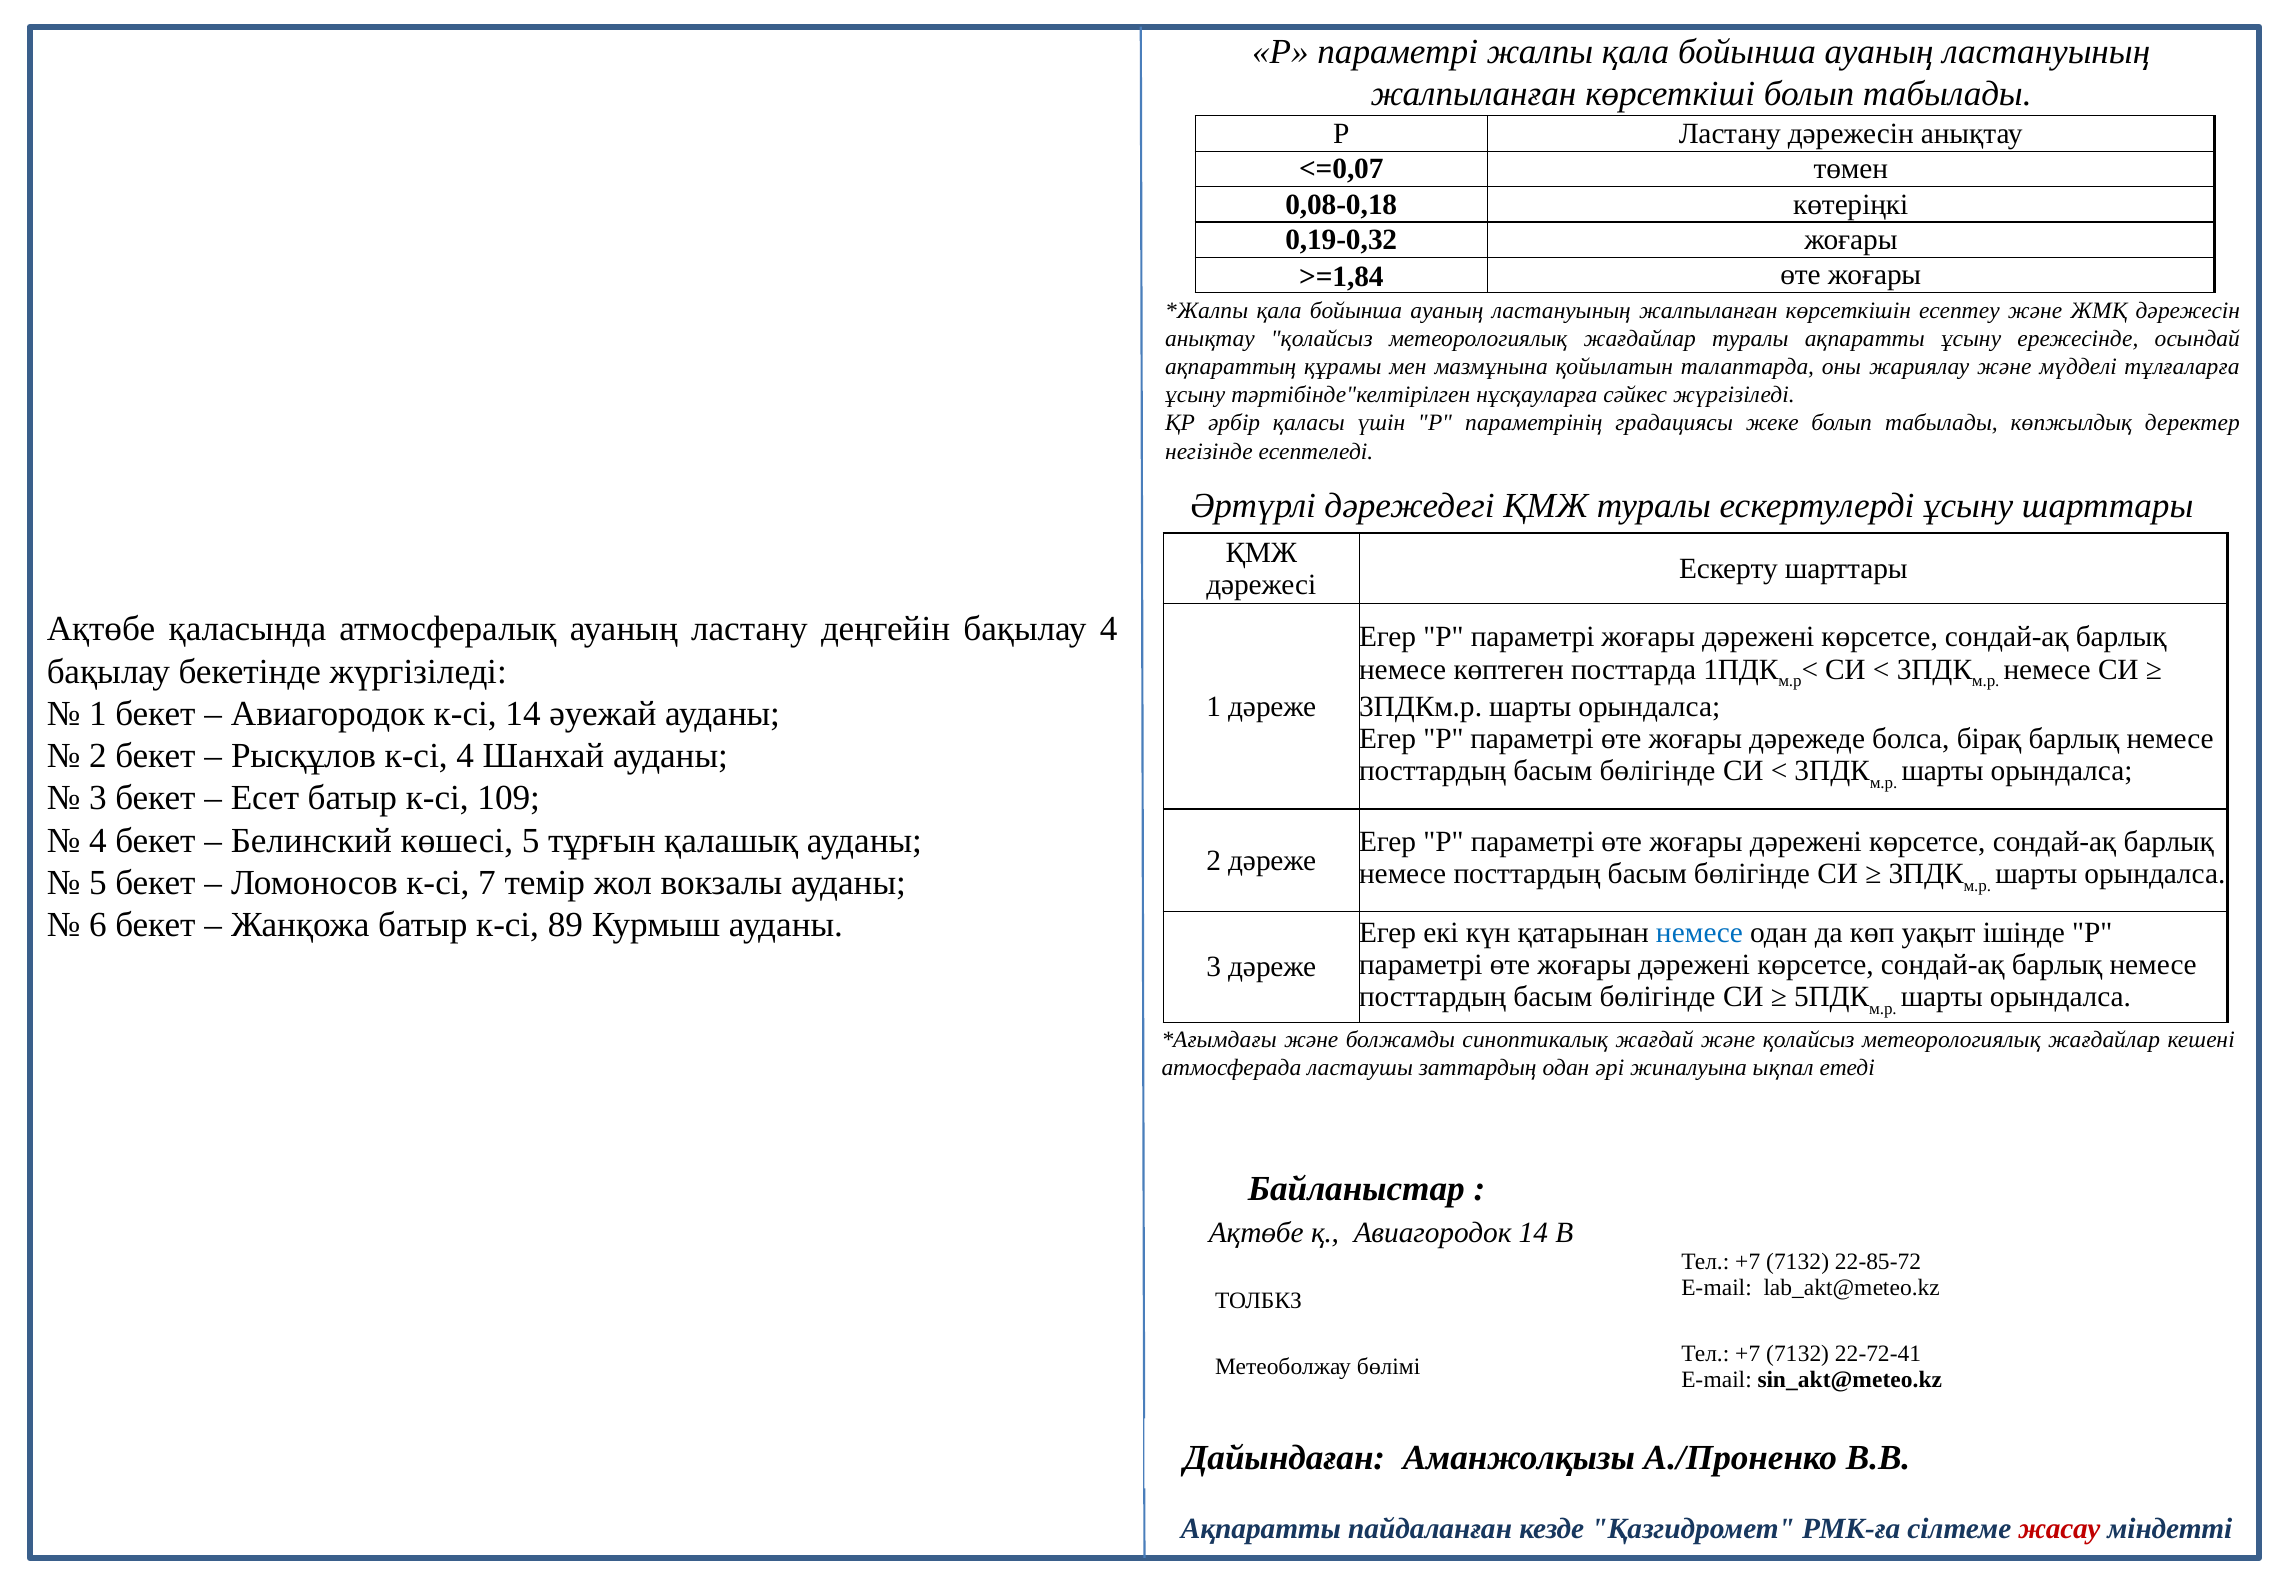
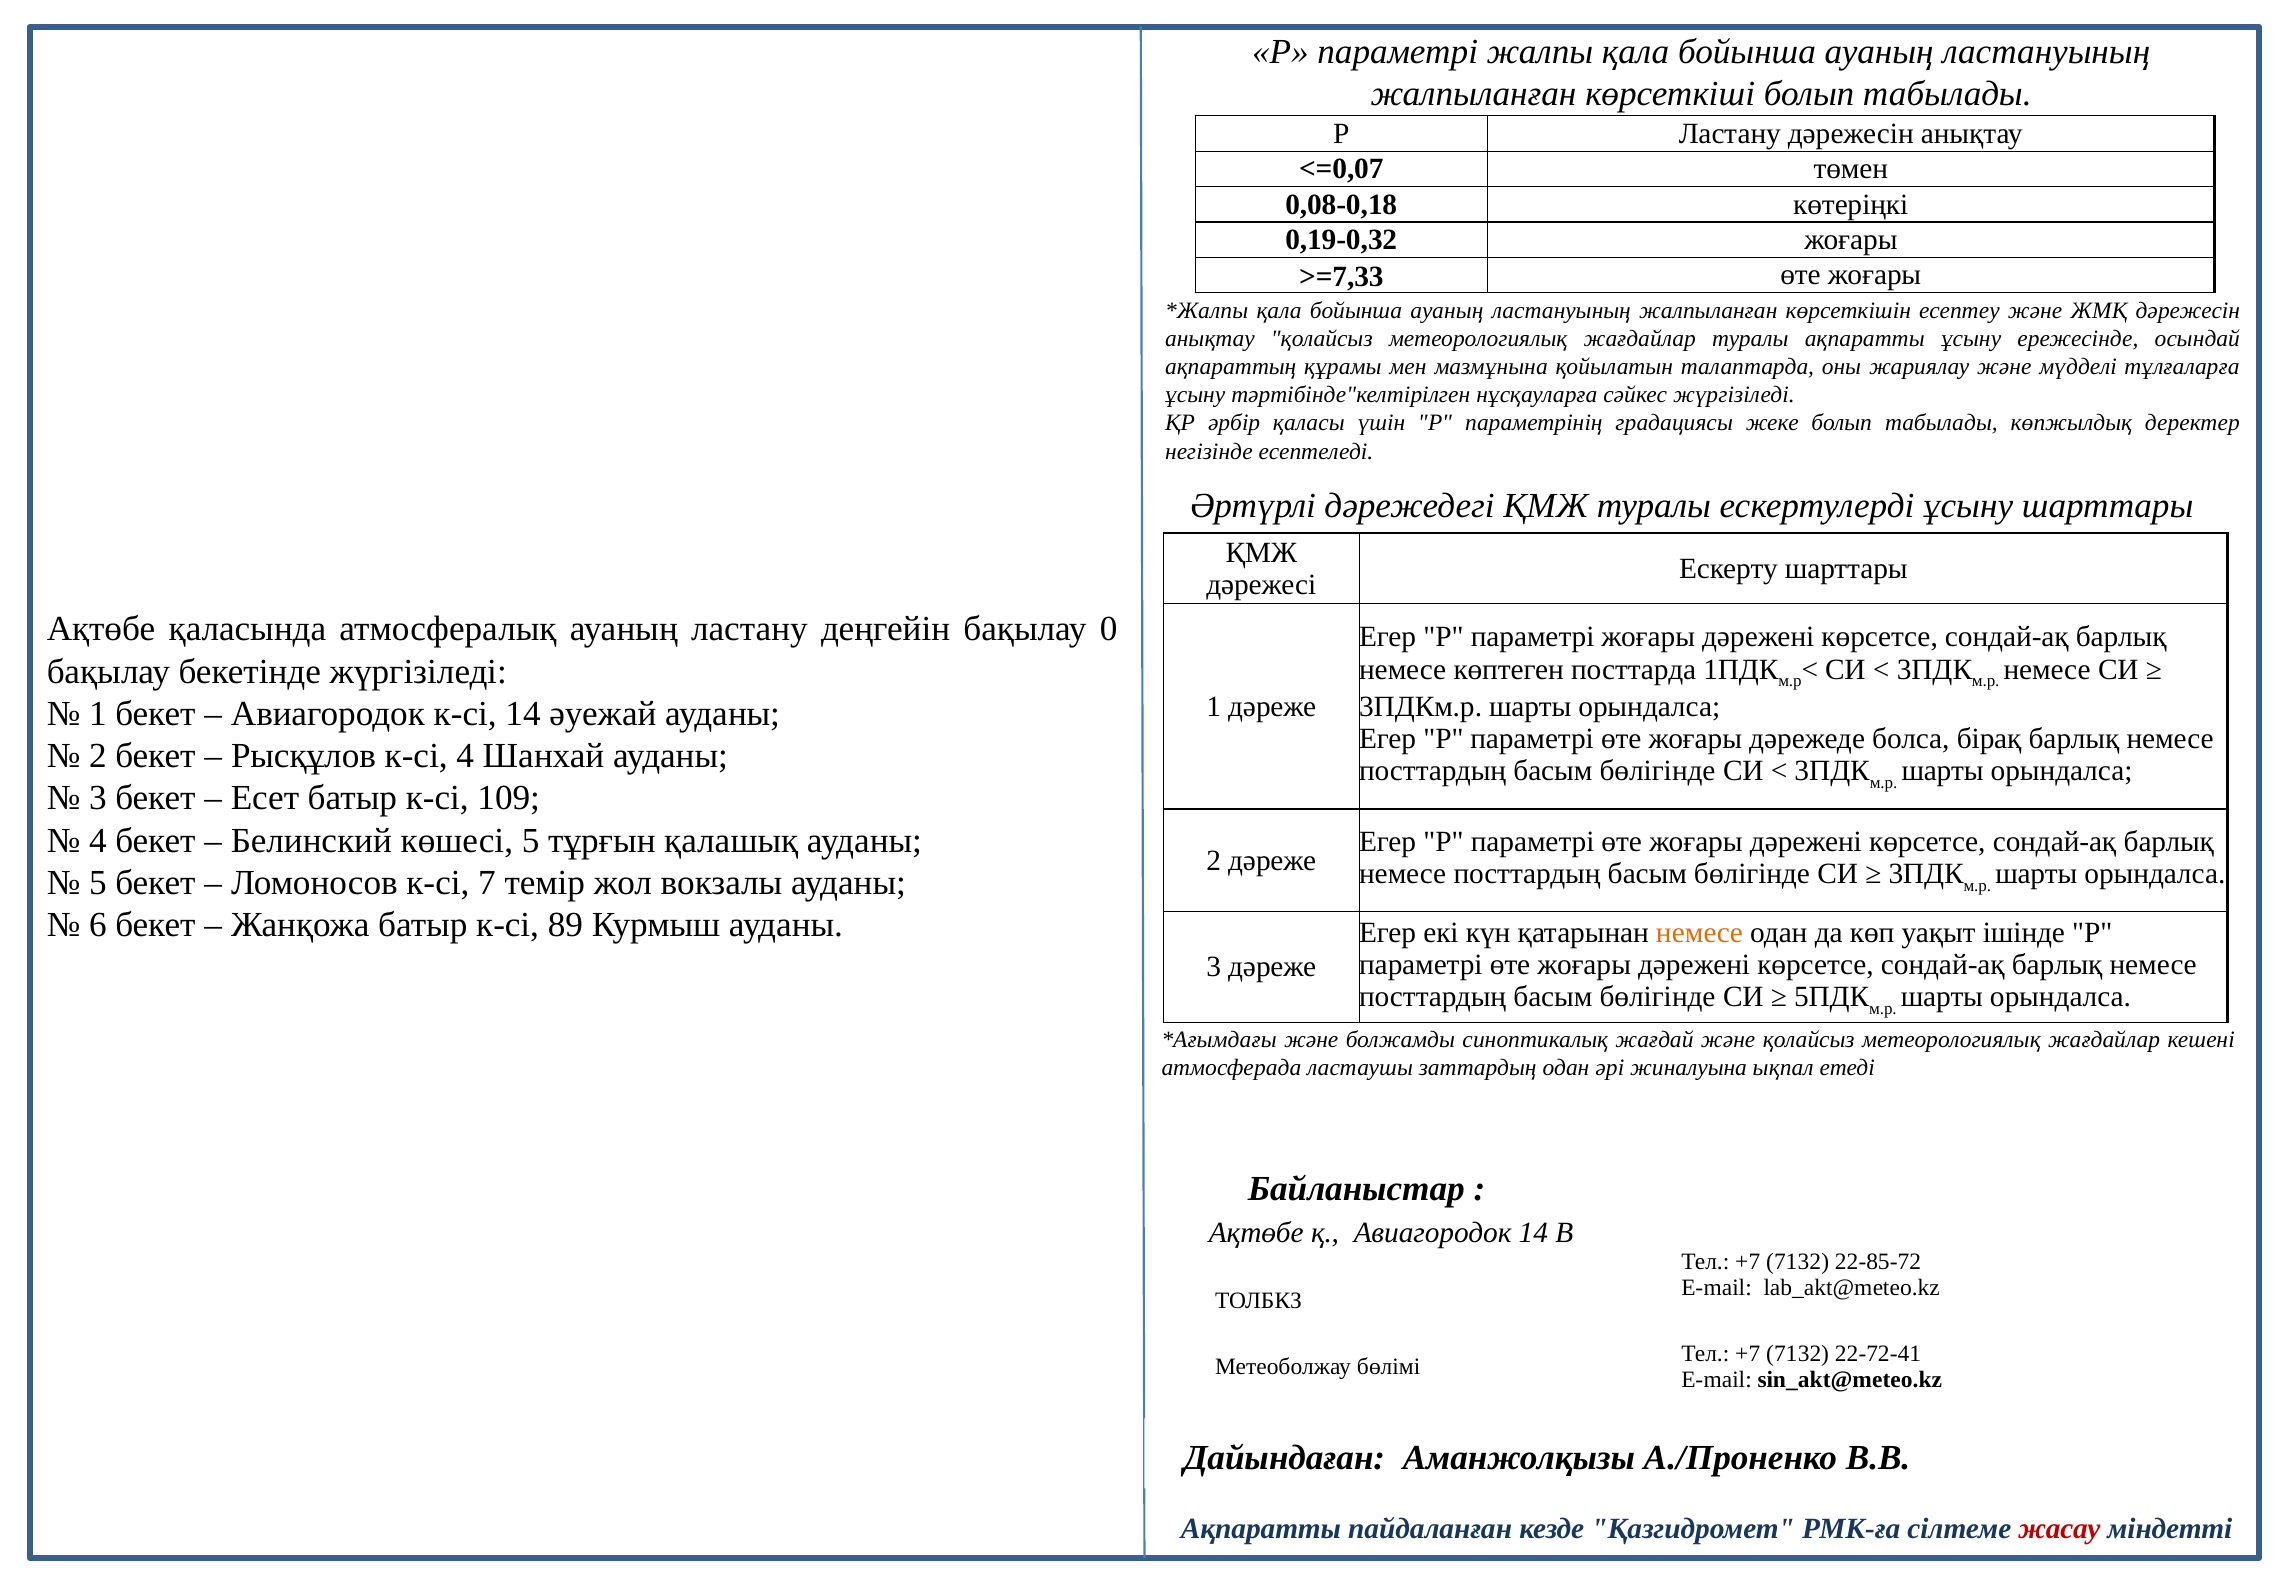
>=1,84: >=1,84 -> >=7,33
бақылау 4: 4 -> 0
немесе at (1699, 932) colour: blue -> orange
